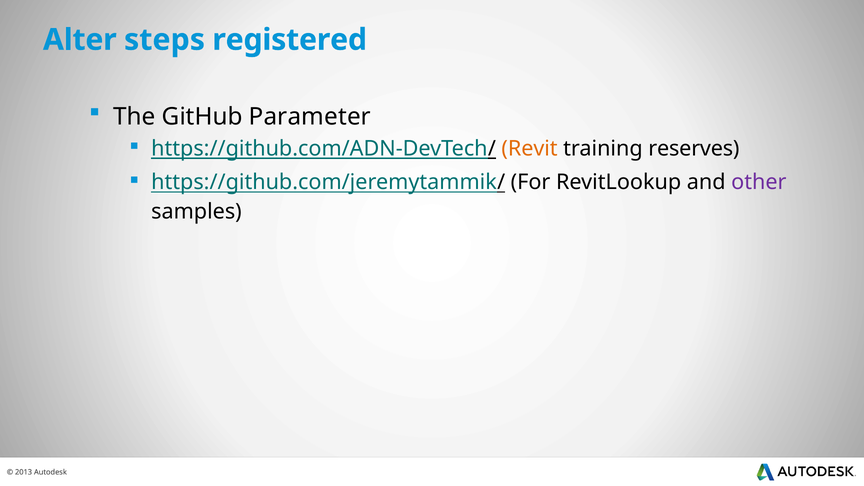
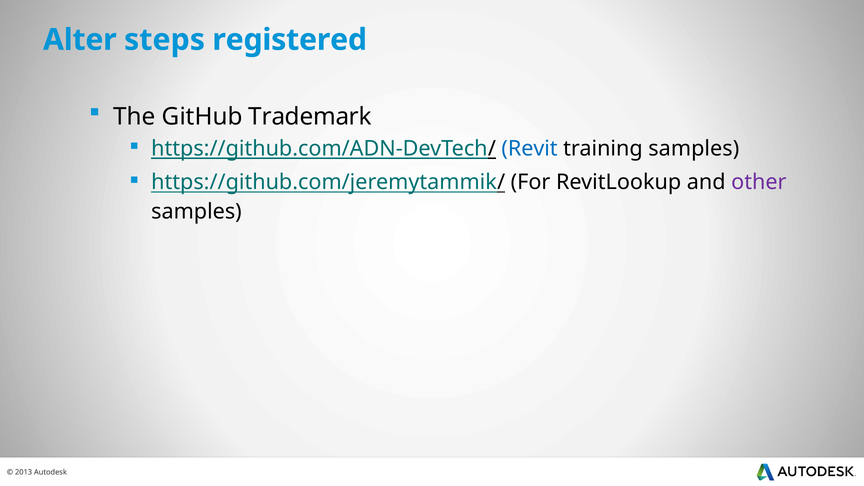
Parameter: Parameter -> Trademark
Revit colour: orange -> blue
training reserves: reserves -> samples
